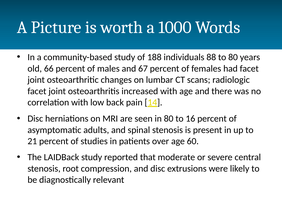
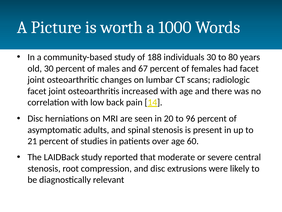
individuals 88: 88 -> 30
old 66: 66 -> 30
in 80: 80 -> 20
16: 16 -> 96
